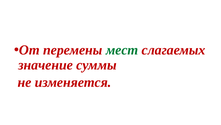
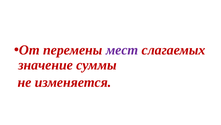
мест colour: green -> purple
